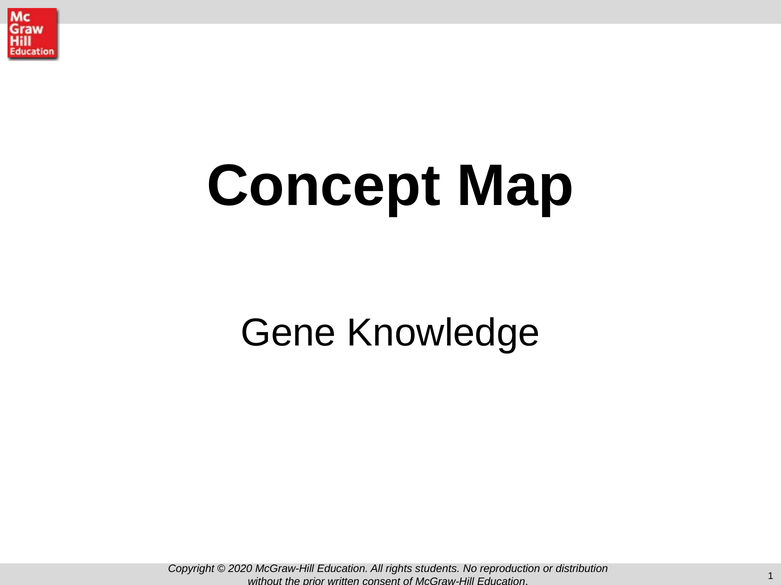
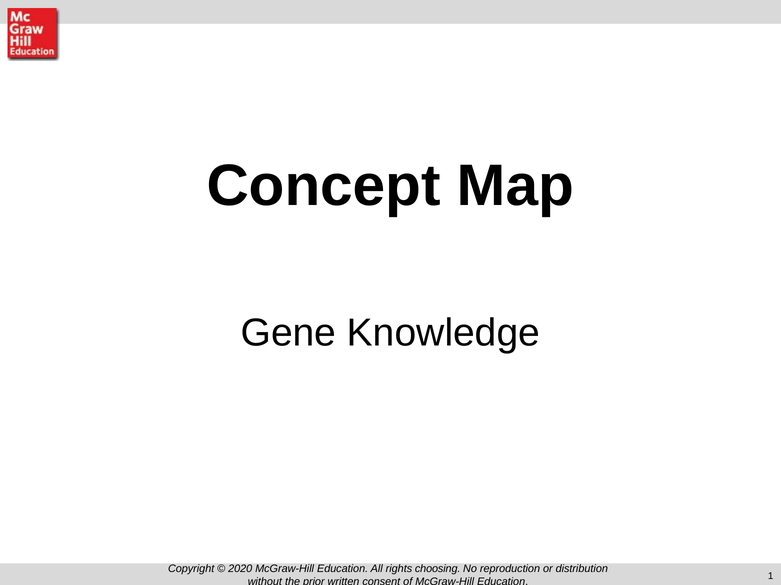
students: students -> choosing
